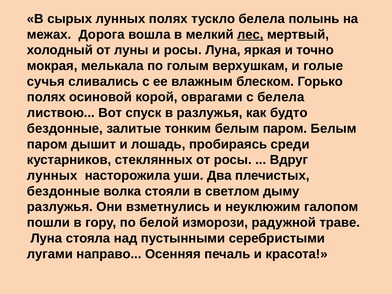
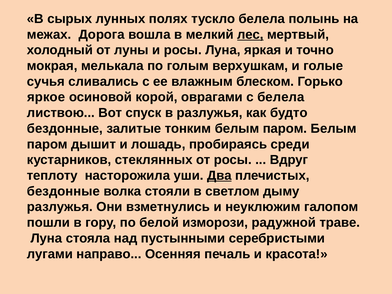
полях at (46, 97): полях -> яркое
лунных at (52, 176): лунных -> теплоту
Два underline: none -> present
